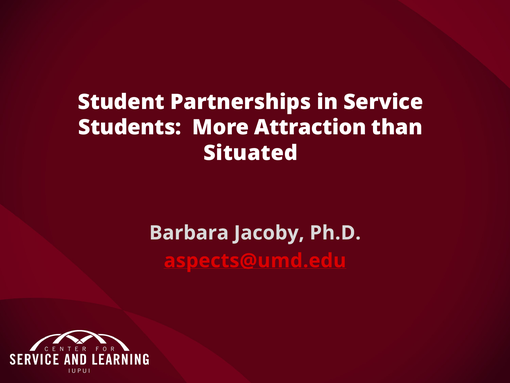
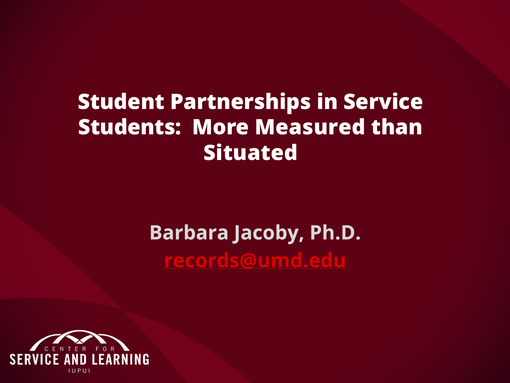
Attraction: Attraction -> Measured
aspects@umd.edu: aspects@umd.edu -> records@umd.edu
